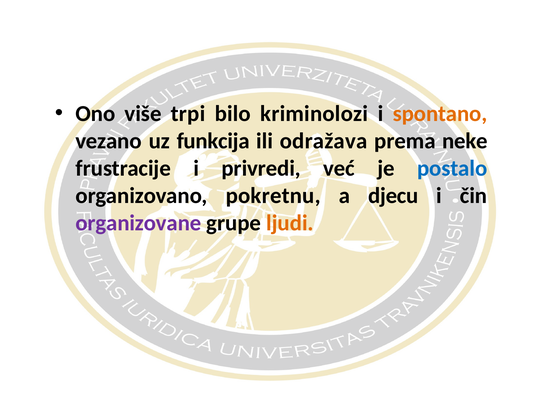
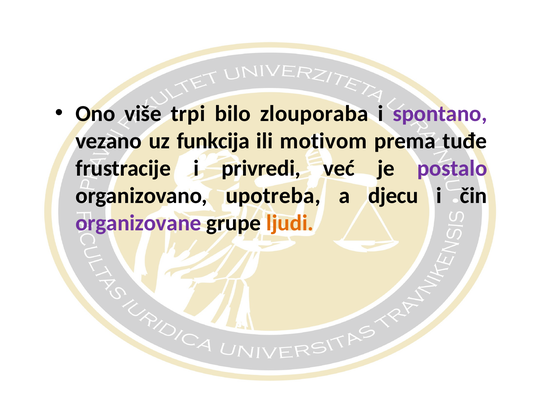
kriminolozi: kriminolozi -> zlouporaba
spontano colour: orange -> purple
odražava: odražava -> motivom
neke: neke -> tuđe
postalo colour: blue -> purple
pokretnu: pokretnu -> upotreba
